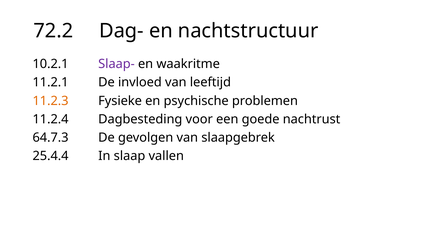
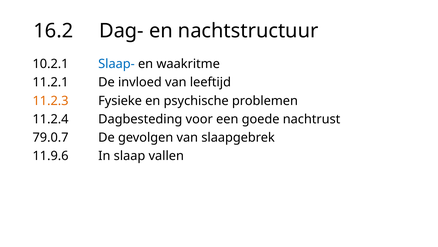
72.2: 72.2 -> 16.2
Slaap- colour: purple -> blue
64.7.3: 64.7.3 -> 79.0.7
25.4.4: 25.4.4 -> 11.9.6
